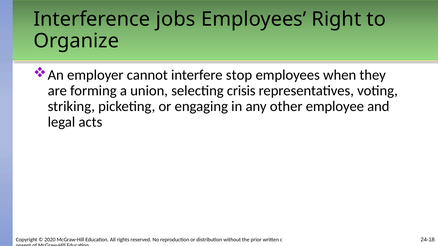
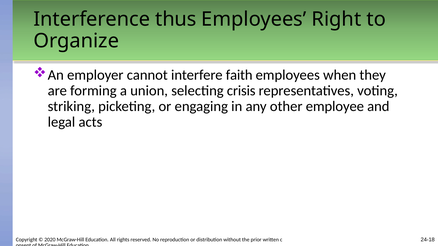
jobs: jobs -> thus
stop: stop -> faith
